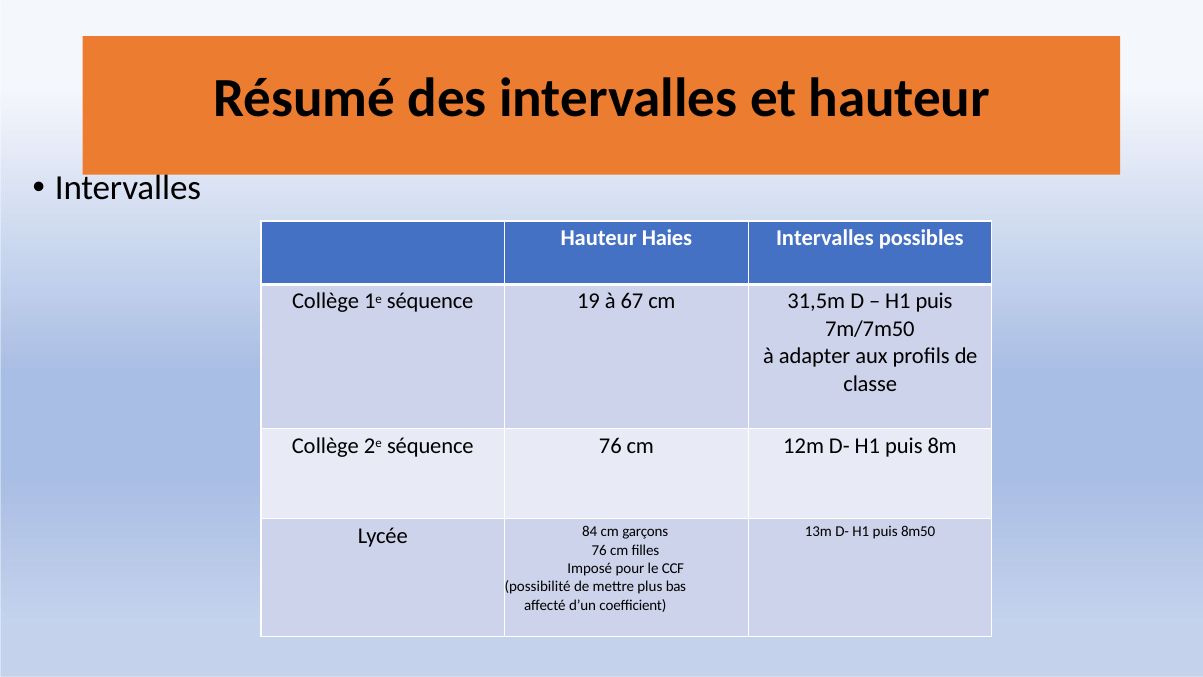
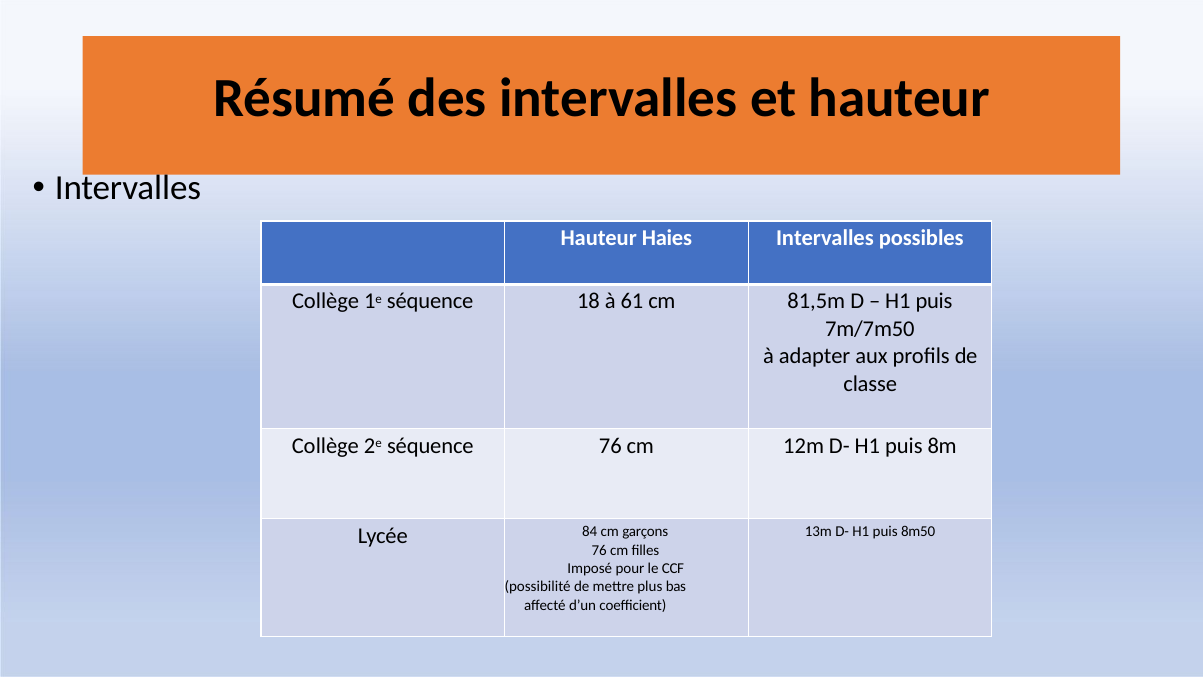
19: 19 -> 18
67: 67 -> 61
31,5m: 31,5m -> 81,5m
